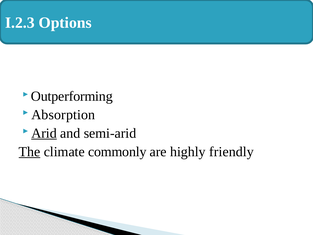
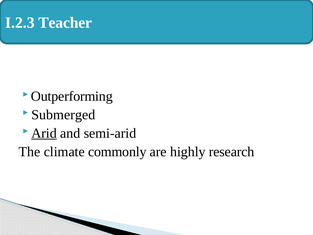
Options: Options -> Teacher
Absorption: Absorption -> Submerged
The underline: present -> none
friendly: friendly -> research
